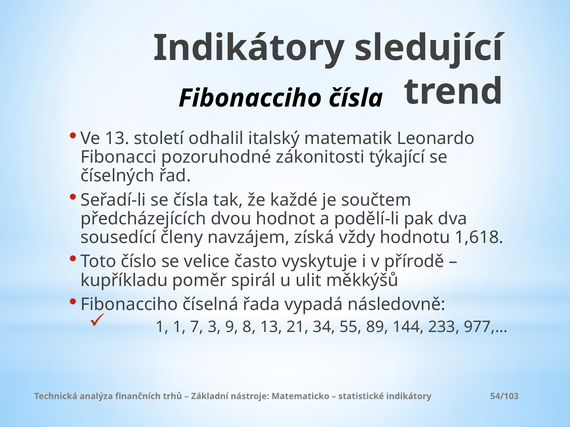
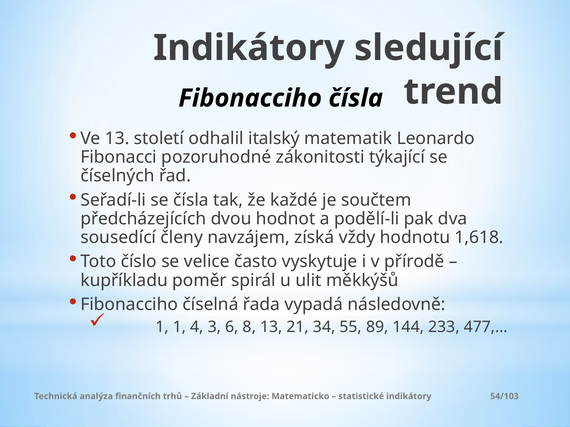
7: 7 -> 4
9: 9 -> 6
977,…: 977,… -> 477,…
